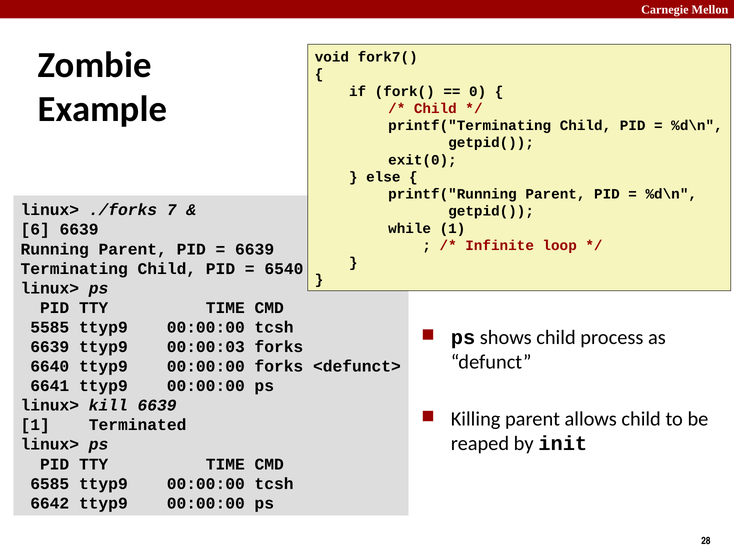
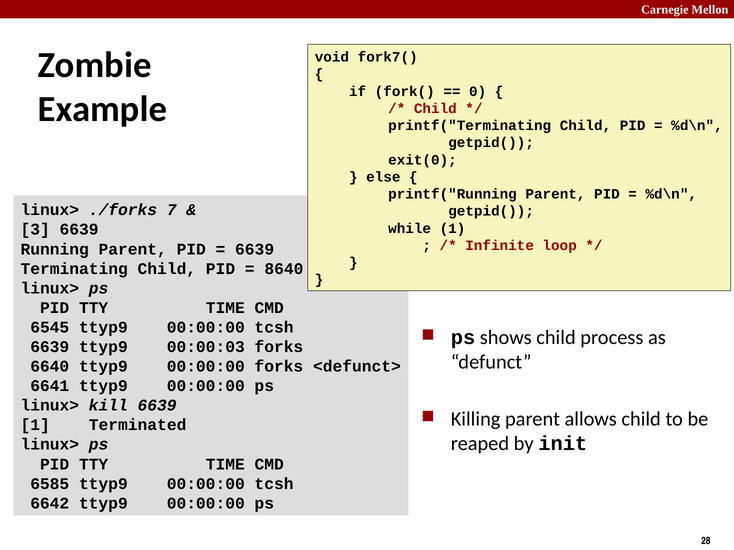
6: 6 -> 3
6540: 6540 -> 8640
5585: 5585 -> 6545
